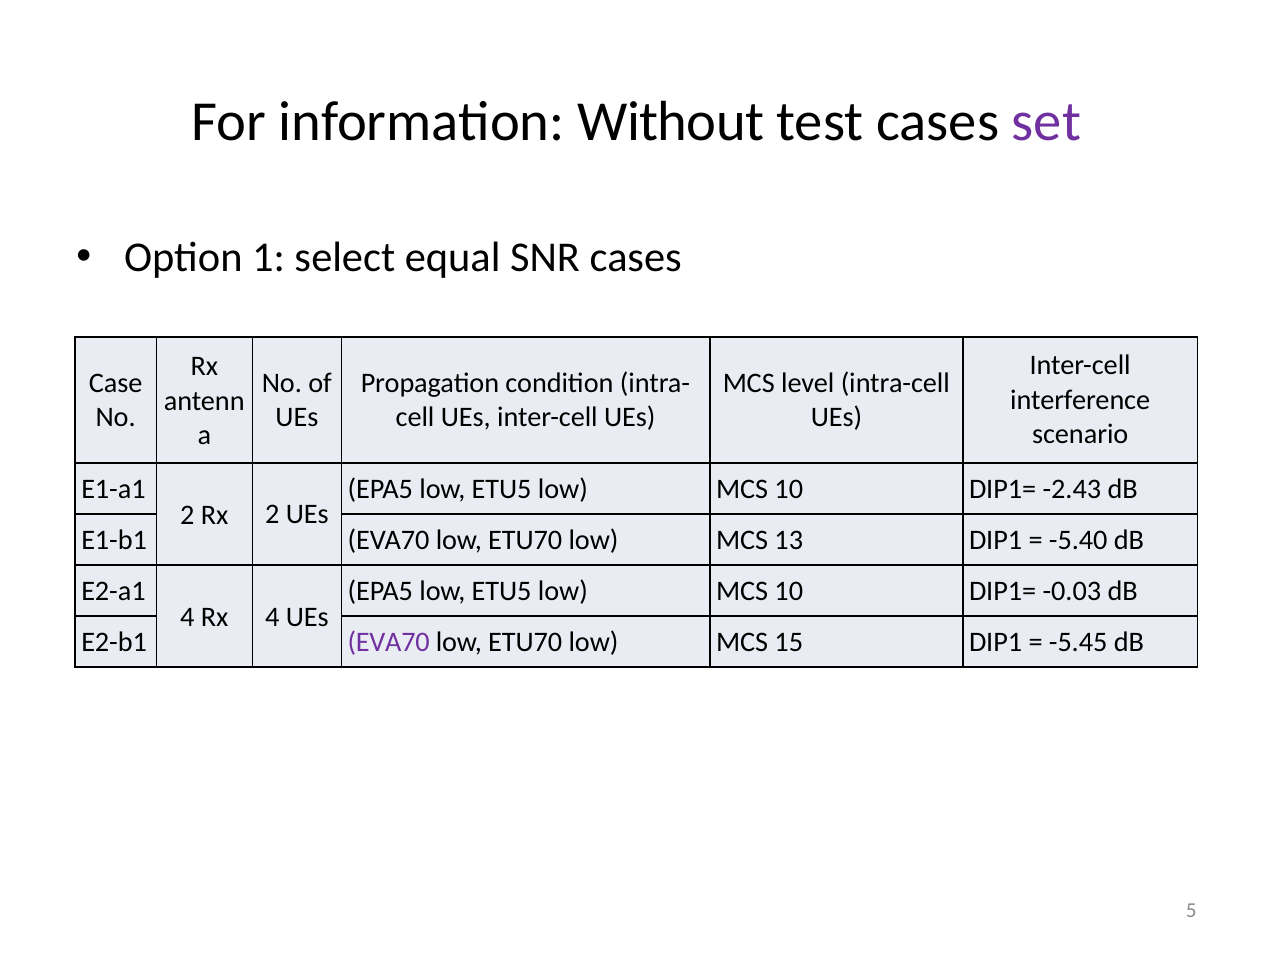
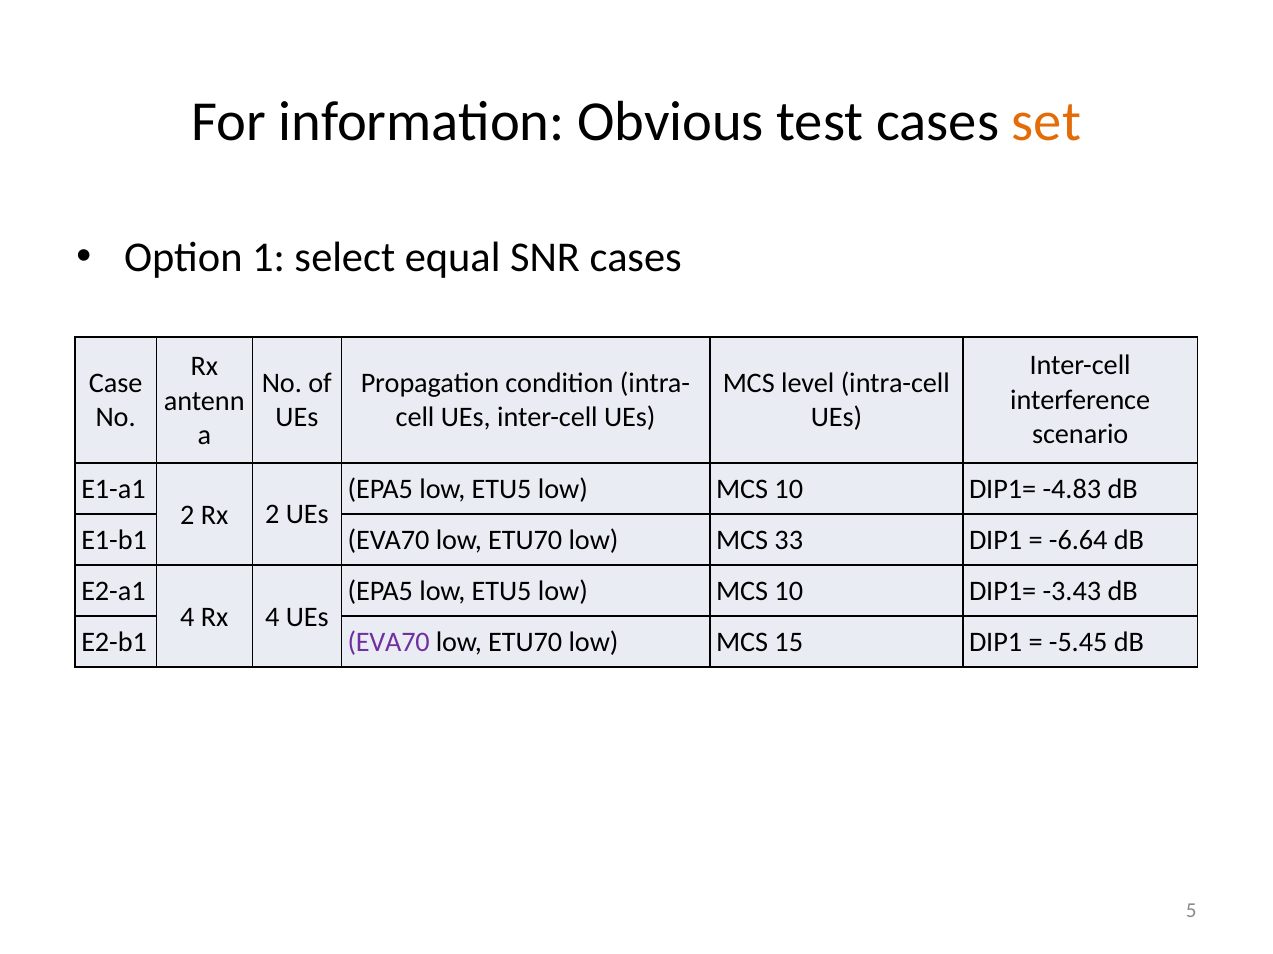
Without: Without -> Obvious
set colour: purple -> orange
-2.43: -2.43 -> -4.83
13: 13 -> 33
-5.40: -5.40 -> -6.64
-0.03: -0.03 -> -3.43
